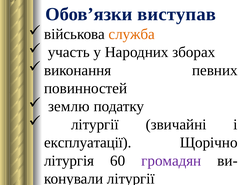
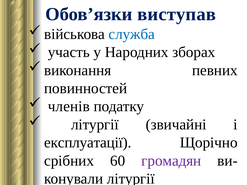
служба colour: orange -> blue
землю: землю -> членів
літургія: літургія -> срібних
